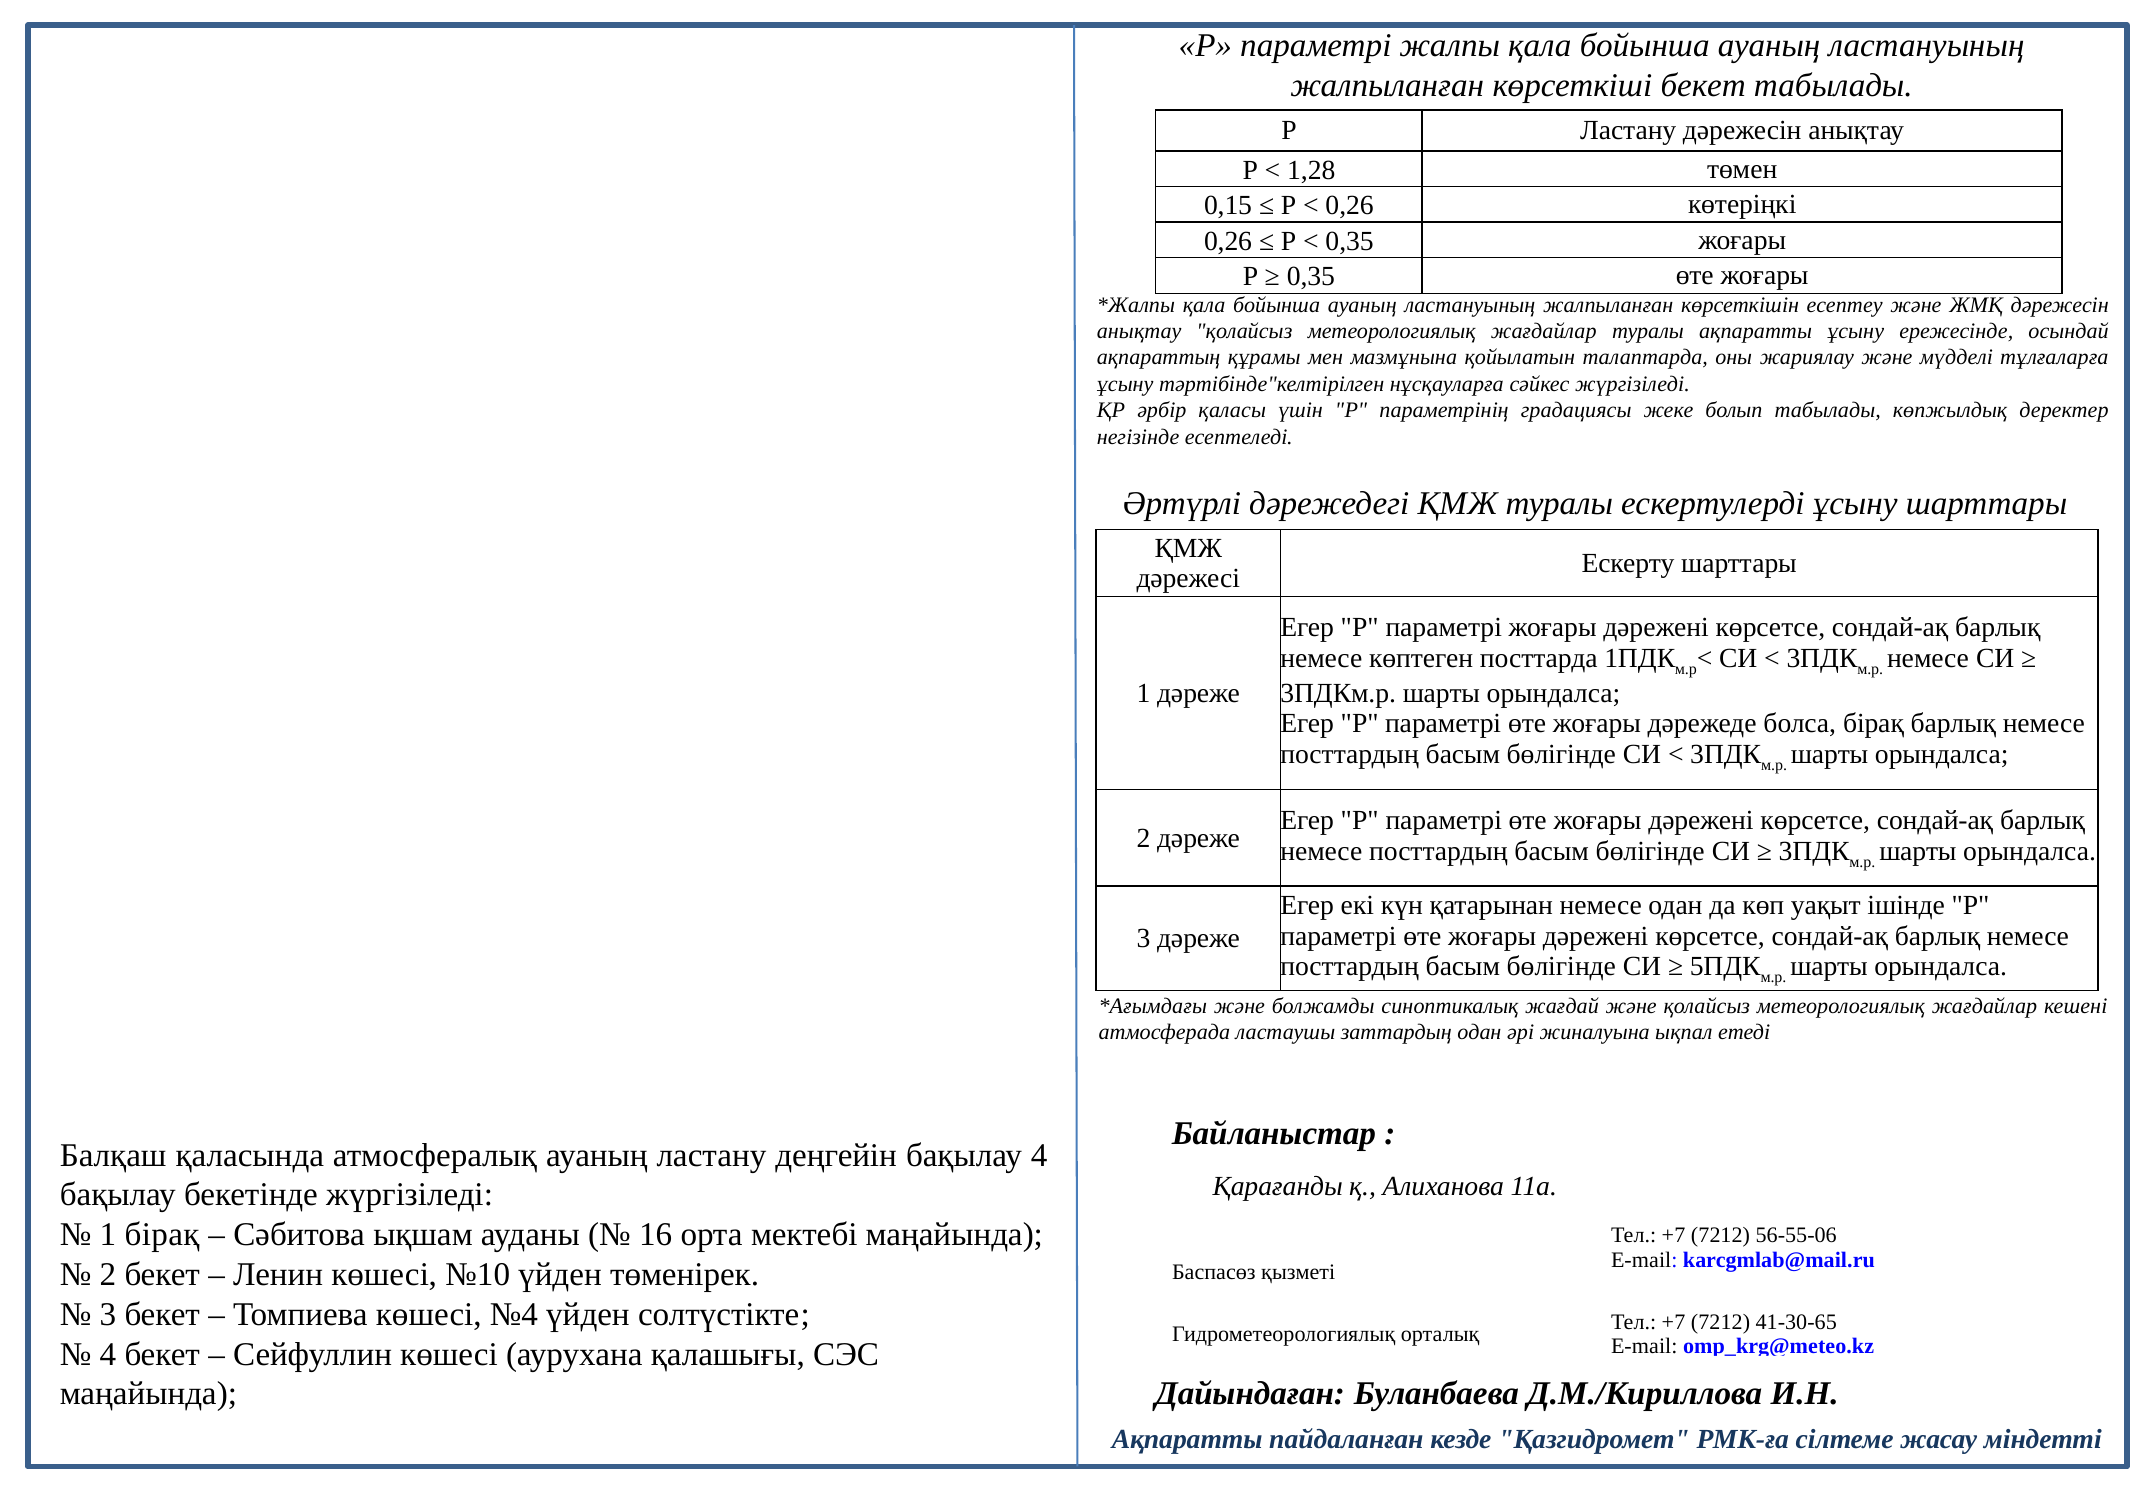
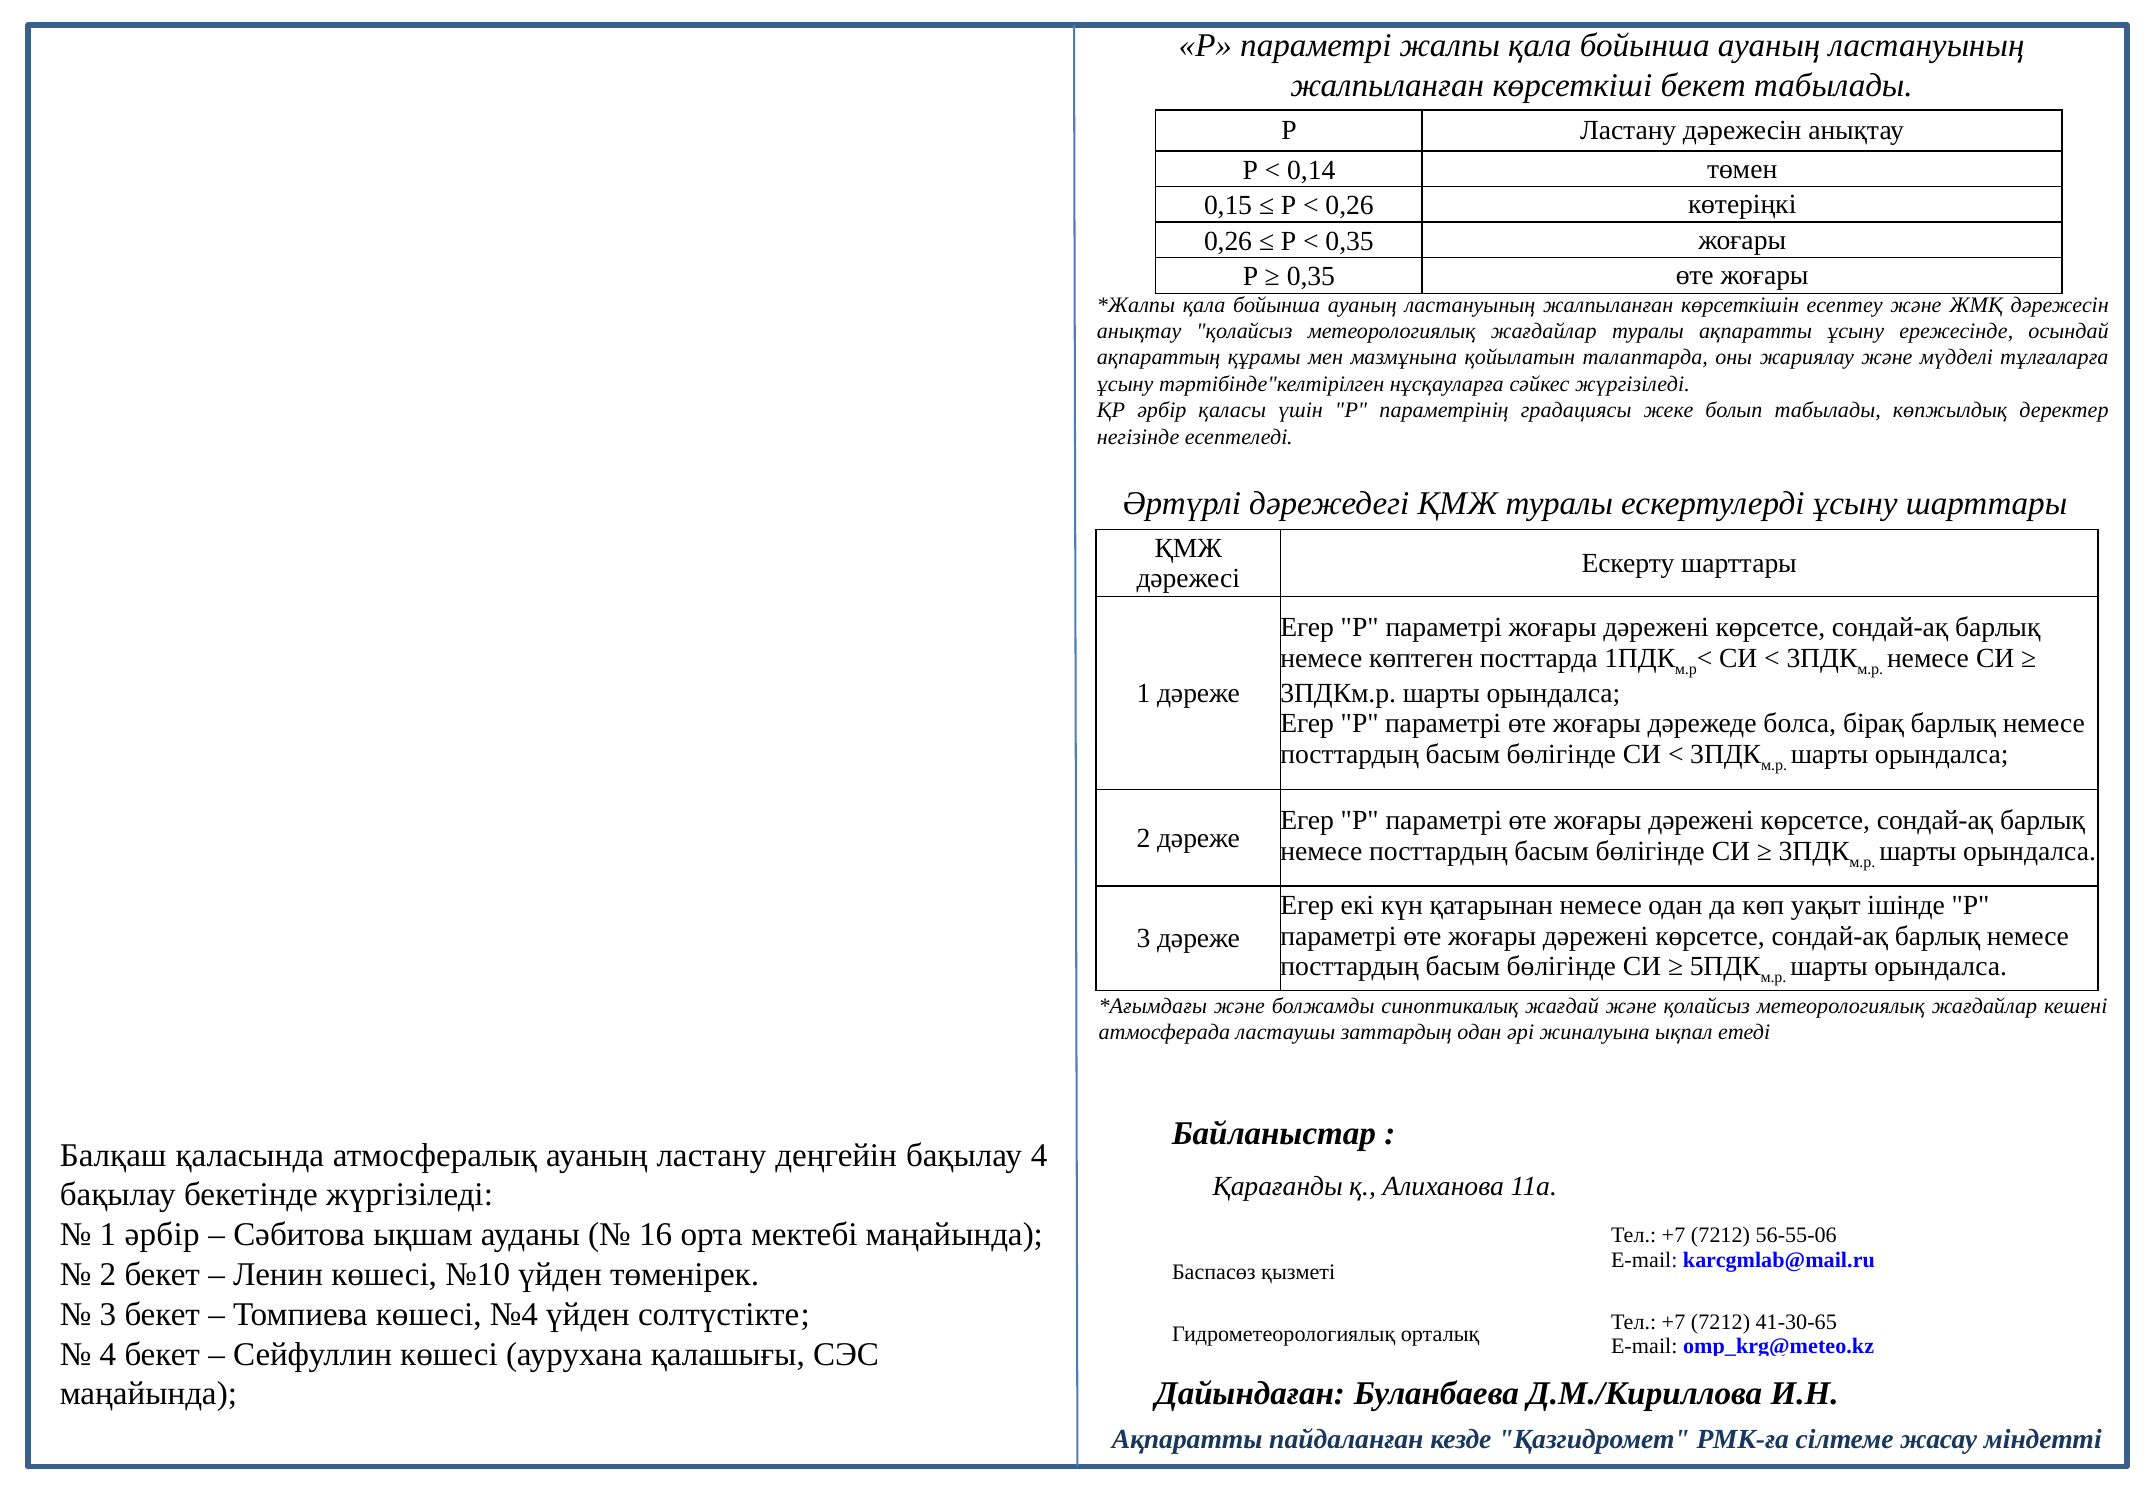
1,28: 1,28 -> 0,14
1 бірақ: бірақ -> әрбір
